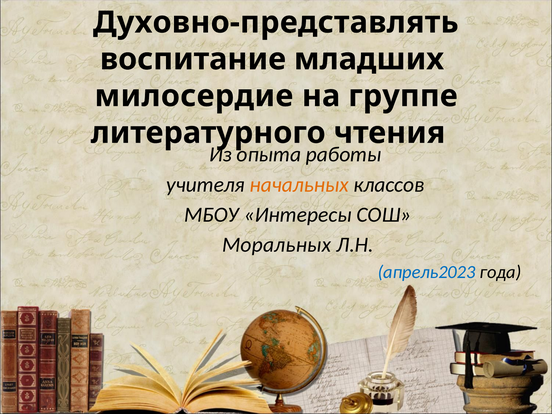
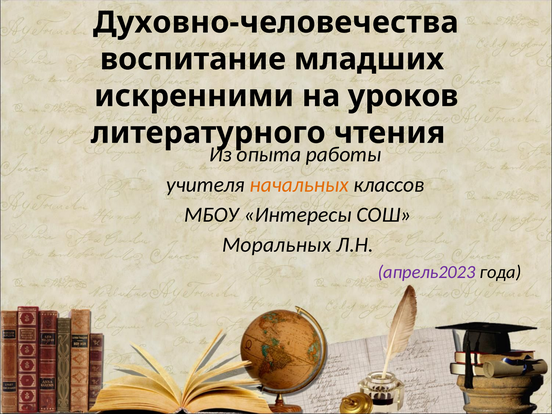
Духовно-представлять: Духовно-представлять -> Духовно-человечества
милосердие: милосердие -> искренними
группе: группе -> уроков
апрель2023 colour: blue -> purple
